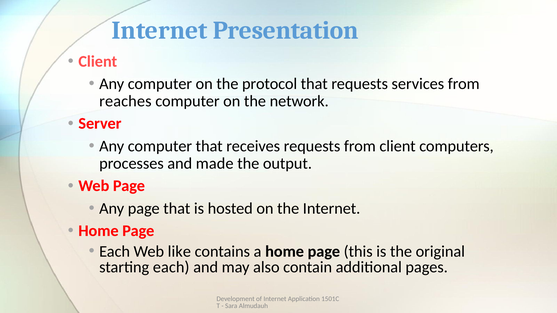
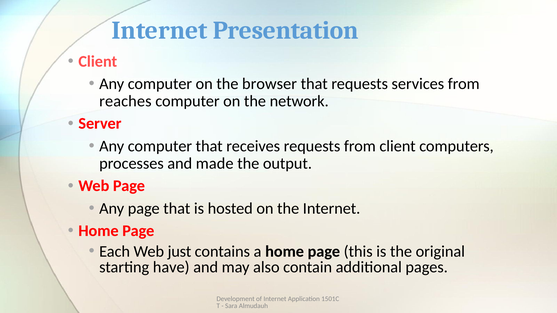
protocol: protocol -> browser
like: like -> just
starting each: each -> have
